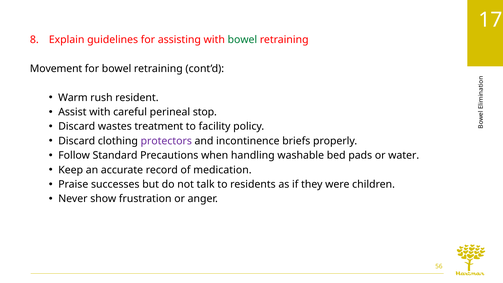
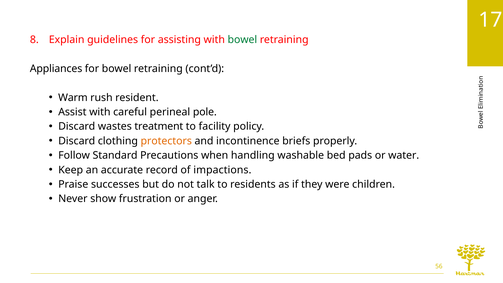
Movement: Movement -> Appliances
stop: stop -> pole
protectors colour: purple -> orange
medication: medication -> impactions
